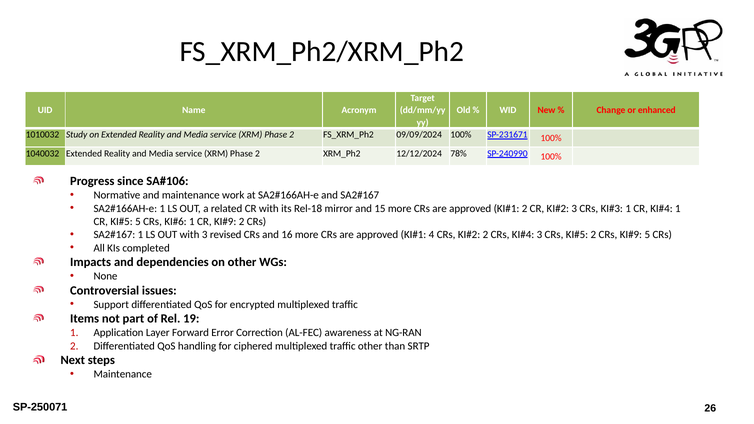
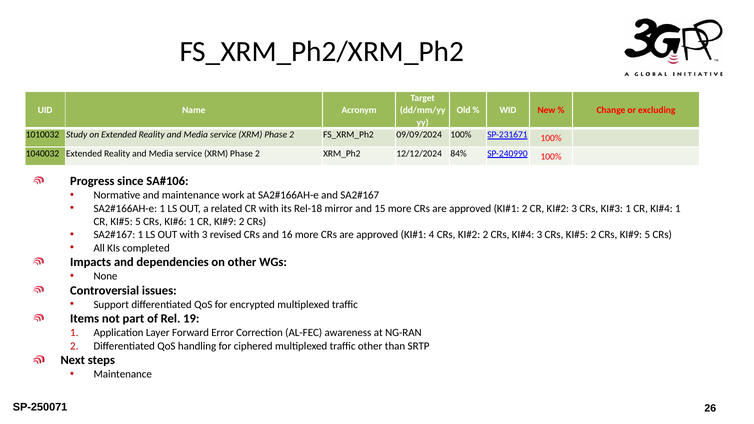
enhanced: enhanced -> excluding
78%: 78% -> 84%
